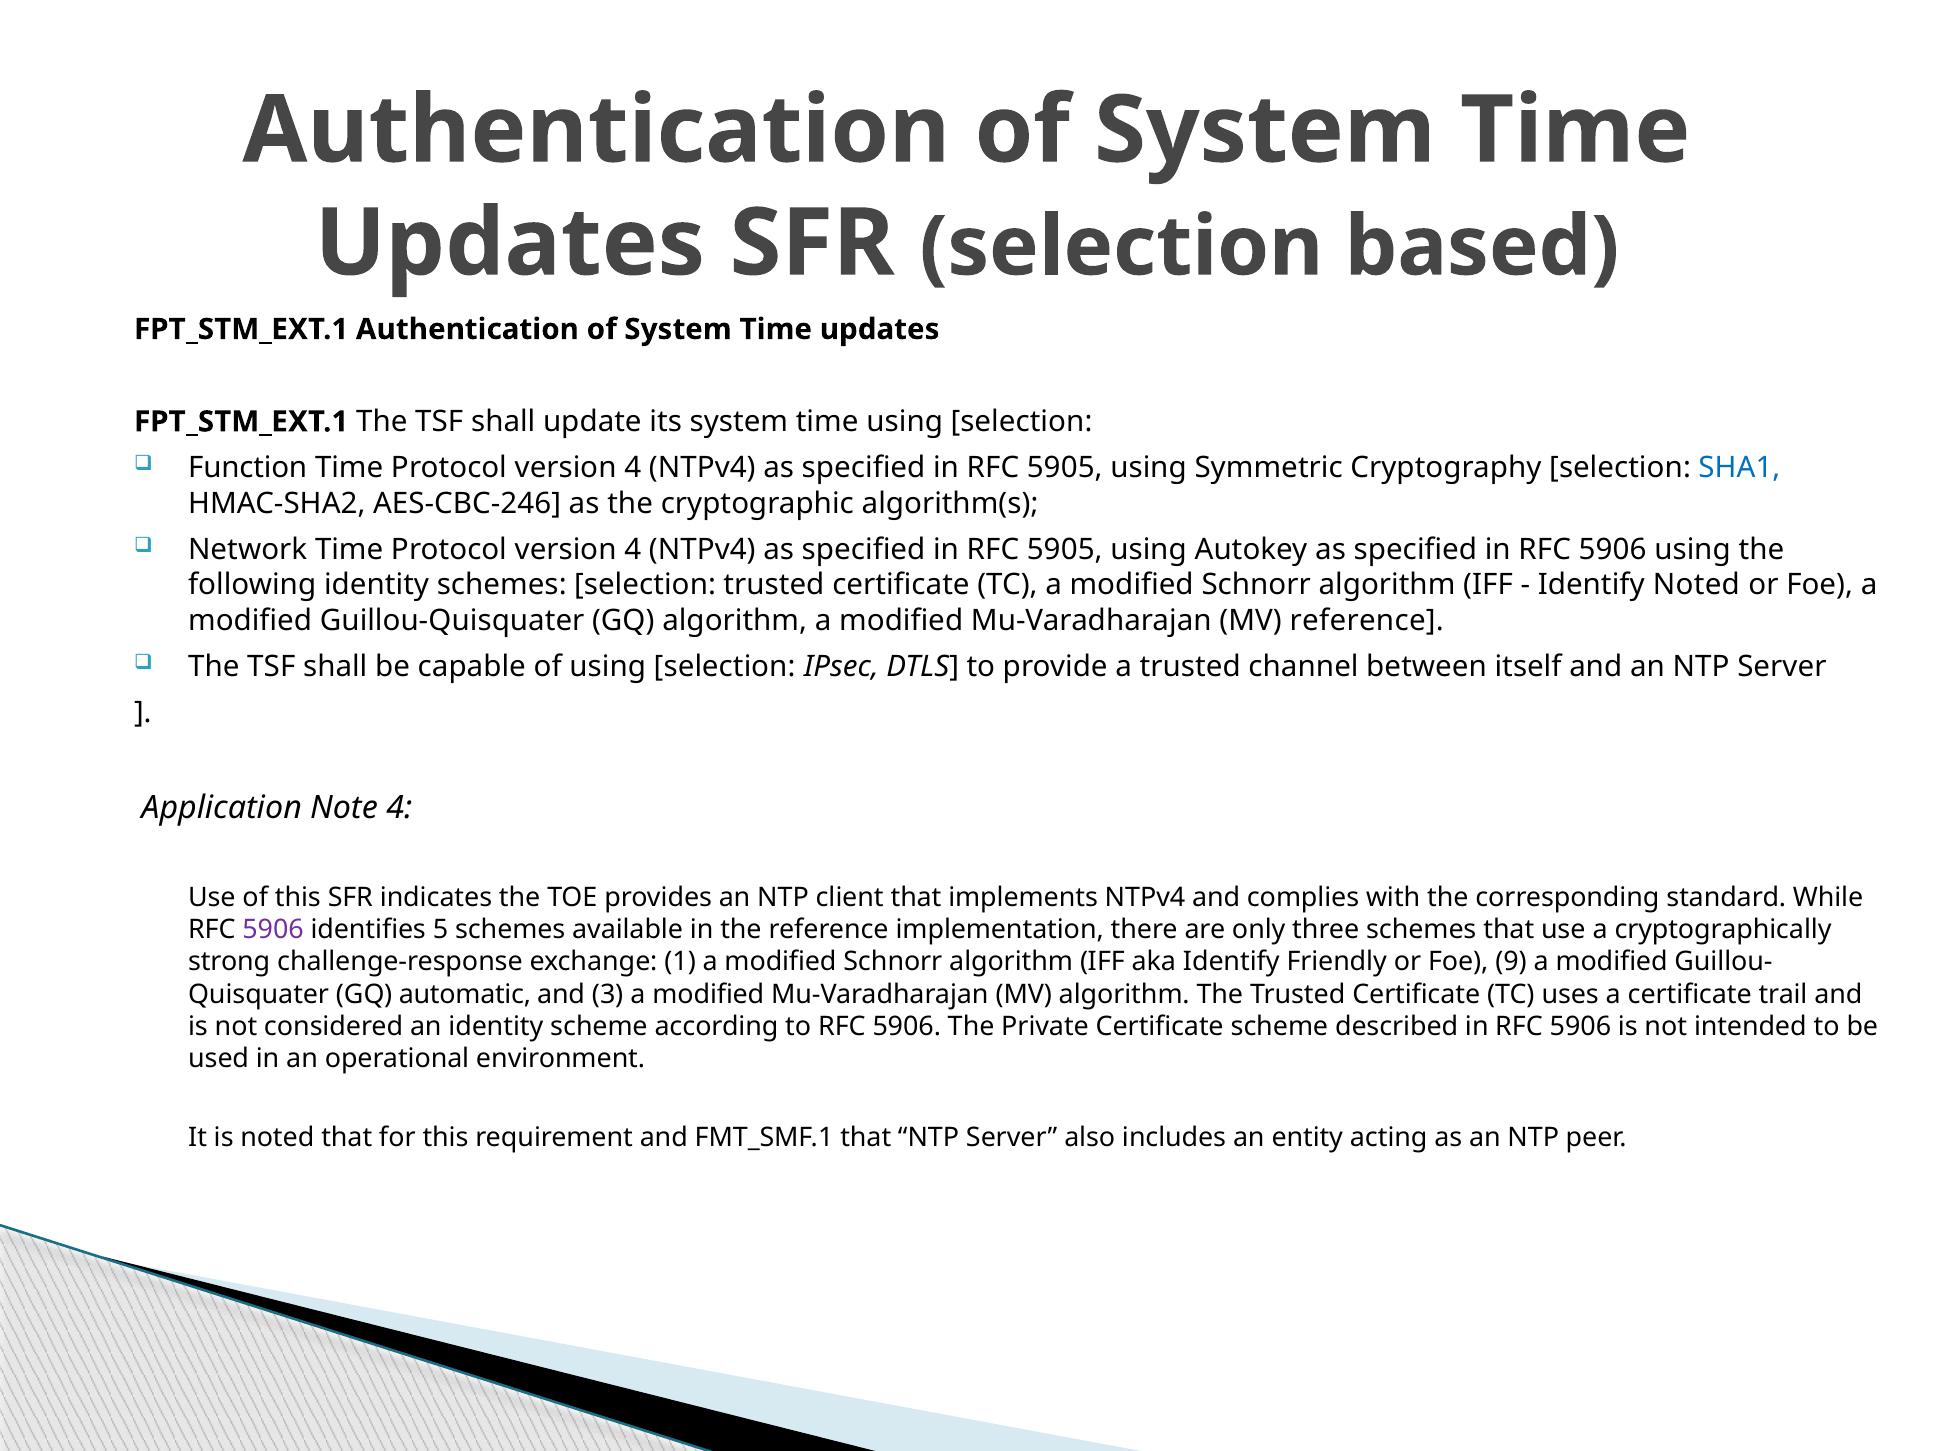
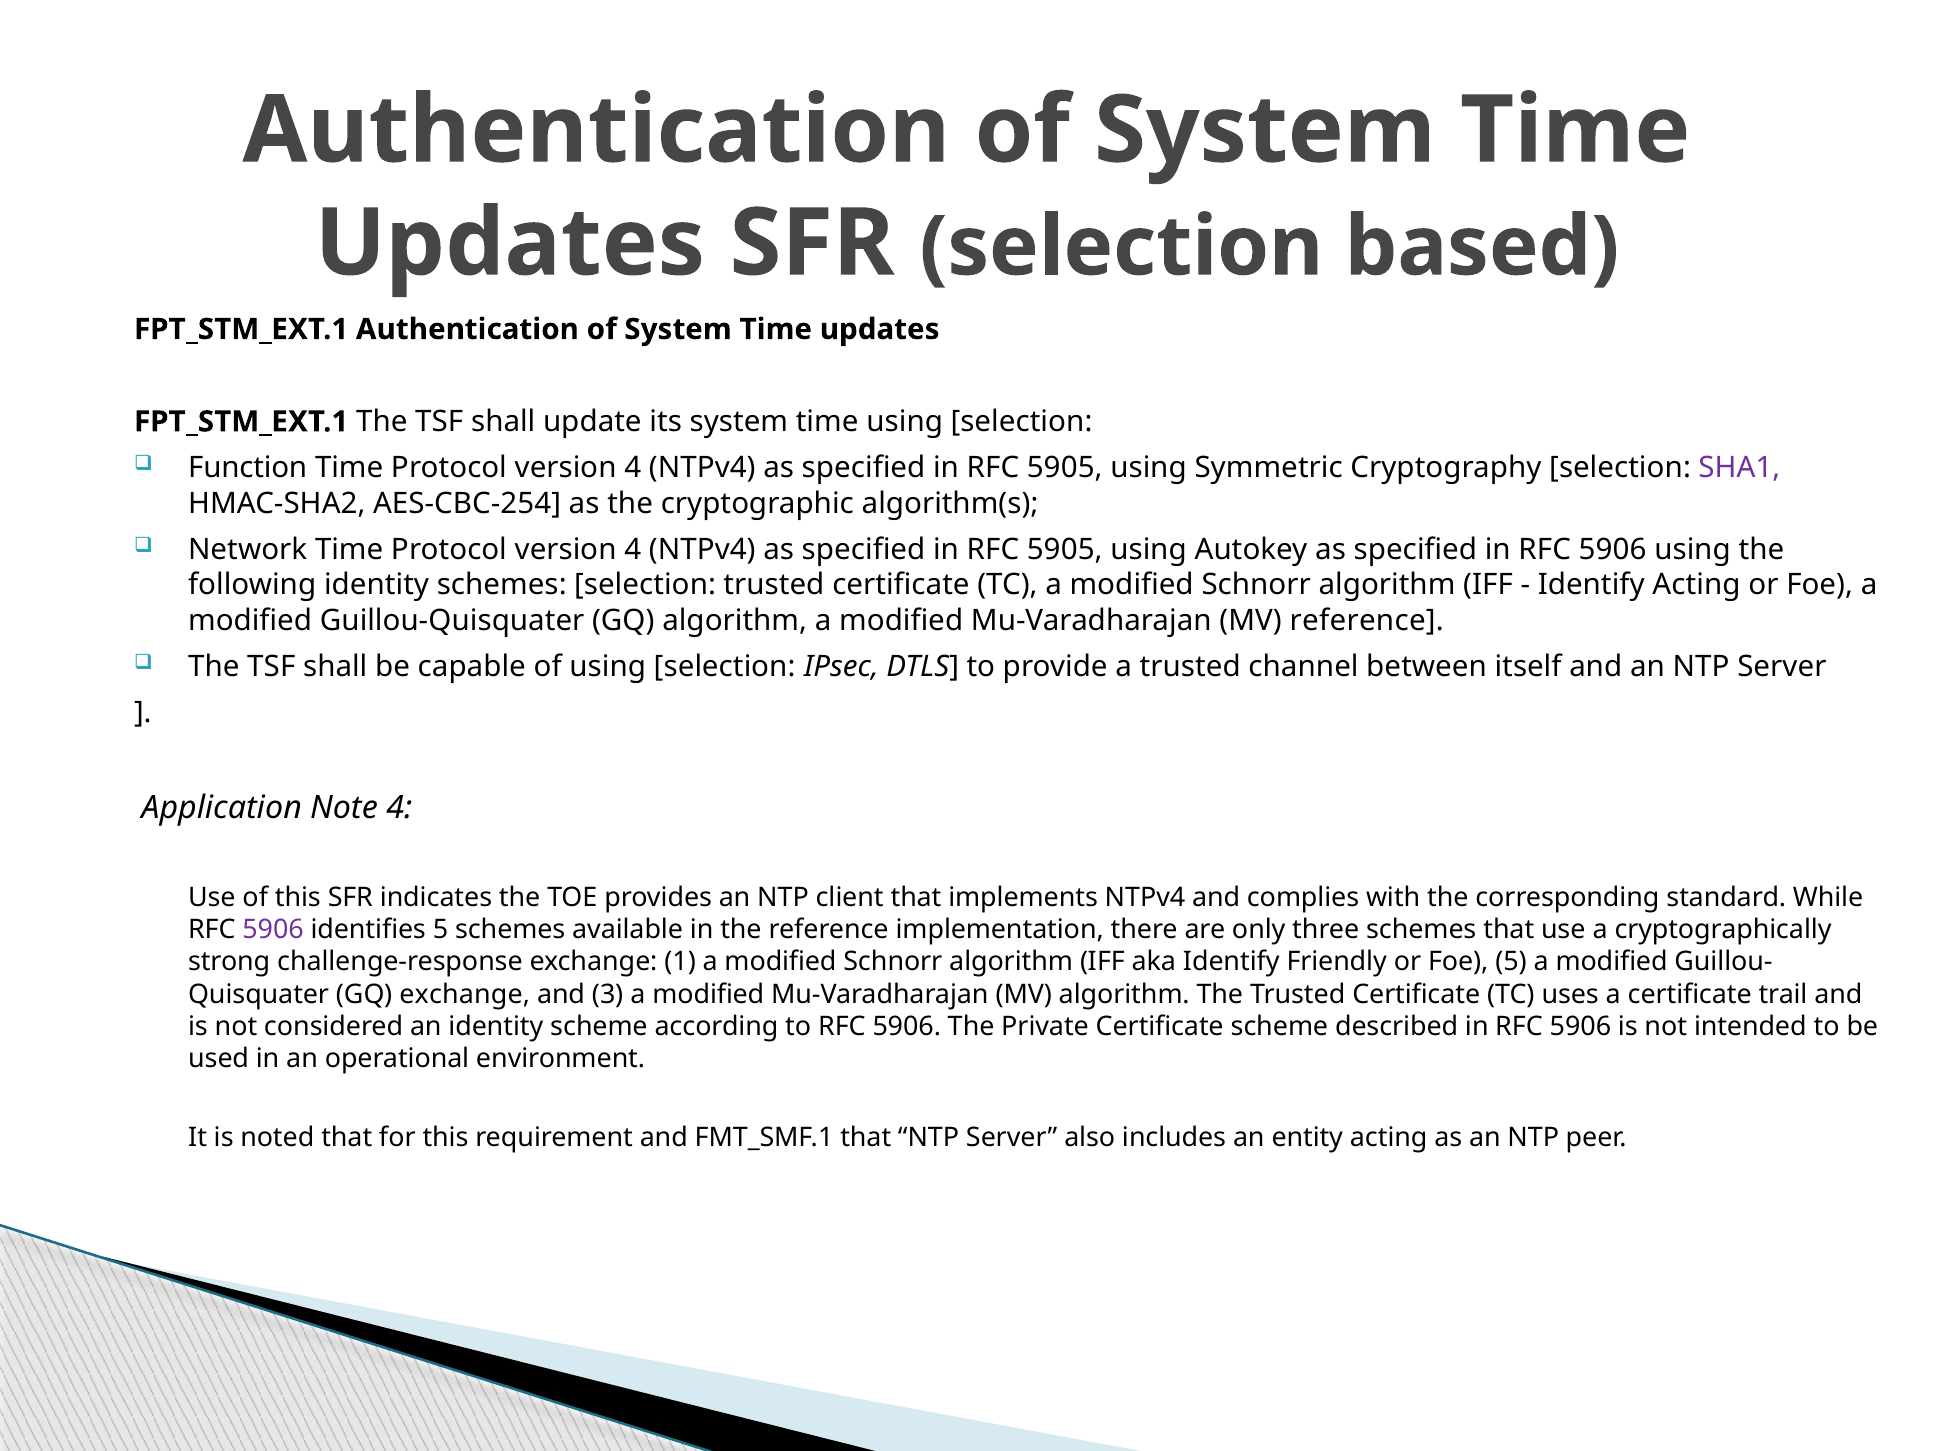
SHA1 colour: blue -> purple
AES-CBC-246: AES-CBC-246 -> AES-CBC-254
Identify Noted: Noted -> Acting
Foe 9: 9 -> 5
GQ automatic: automatic -> exchange
